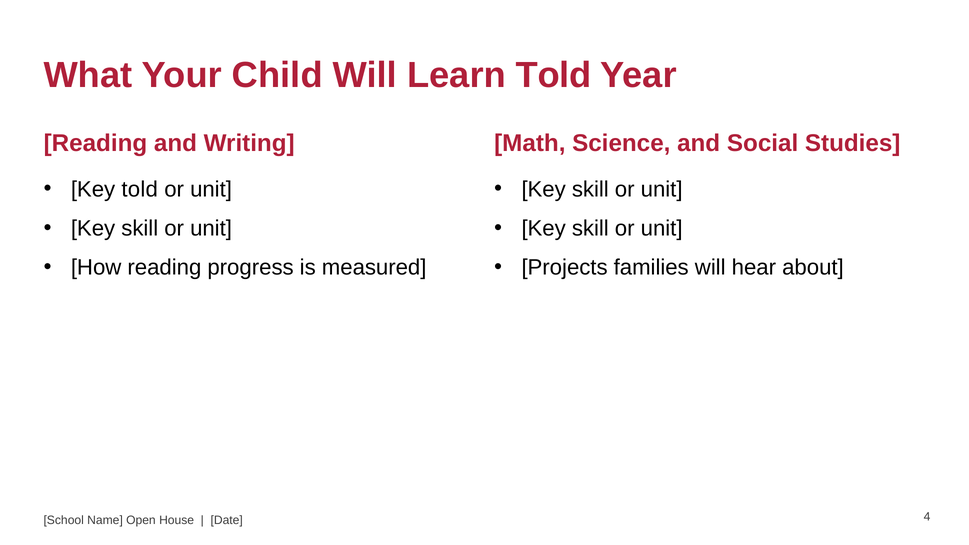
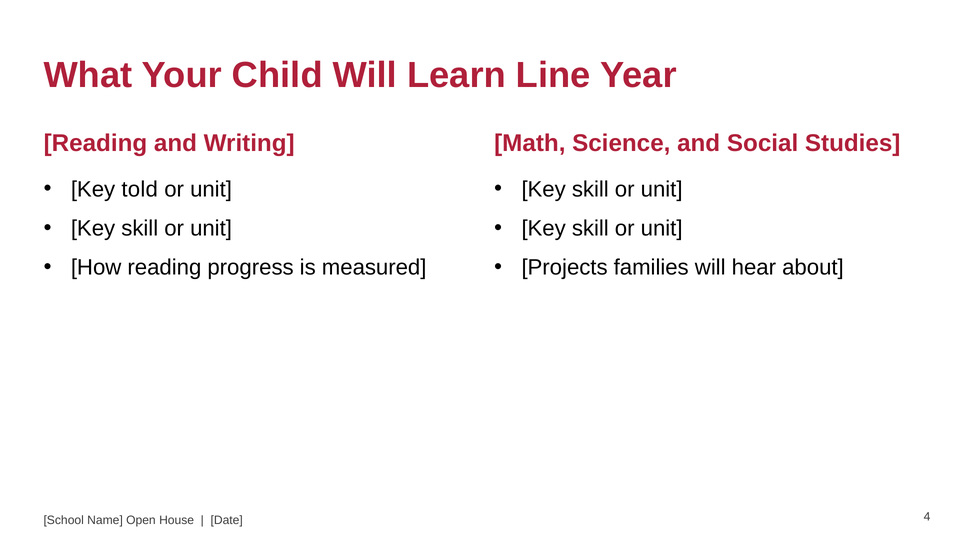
Learn Told: Told -> Line
